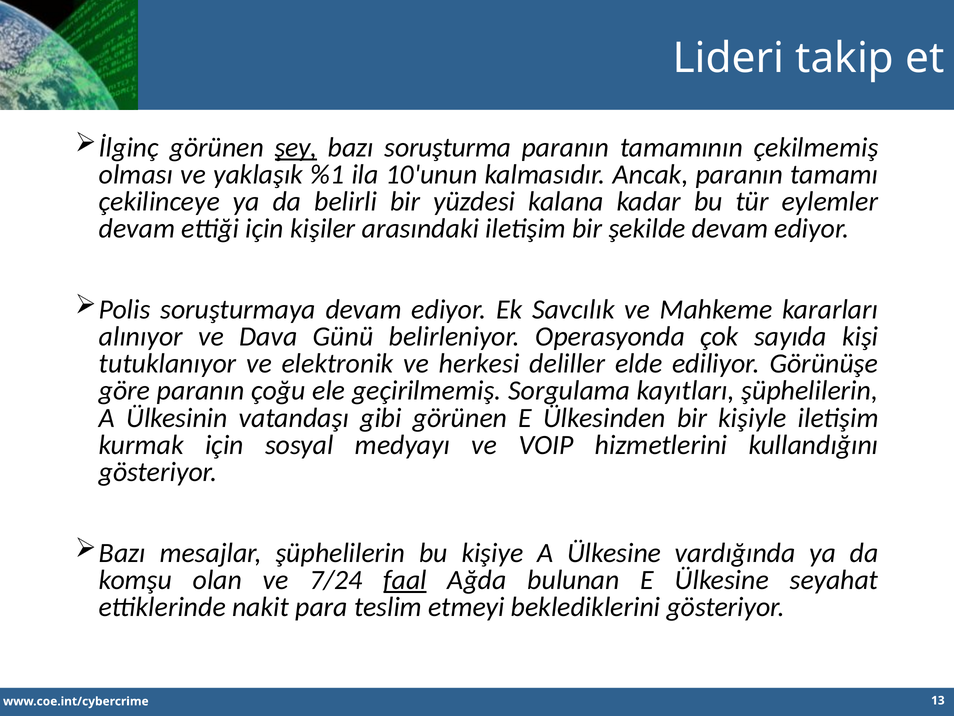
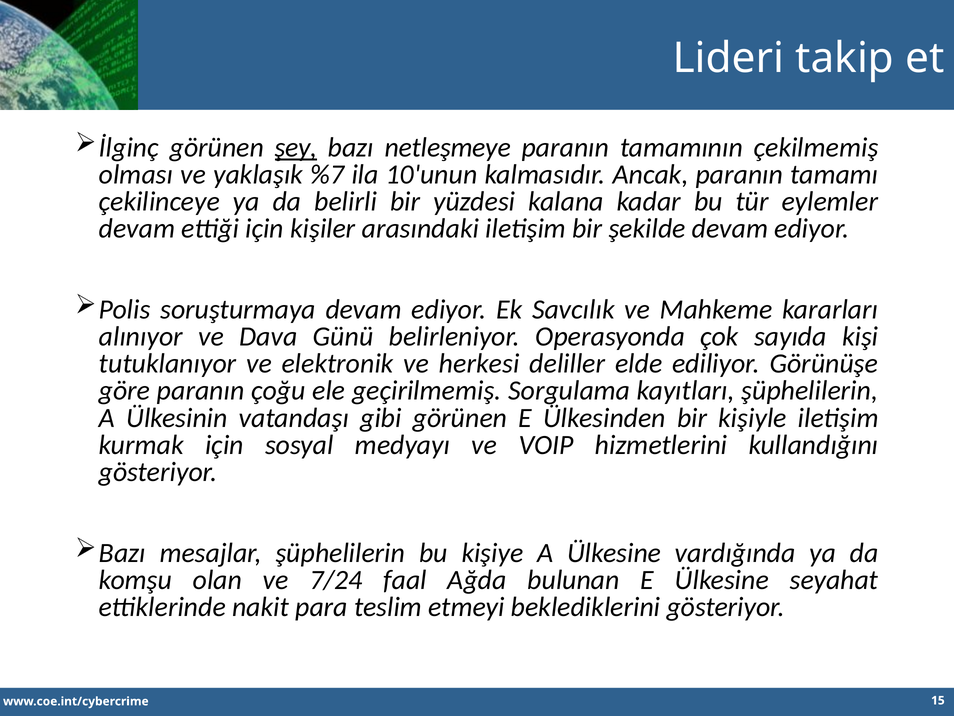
soruşturma: soruşturma -> netleşmeye
%1: %1 -> %7
faal underline: present -> none
13: 13 -> 15
